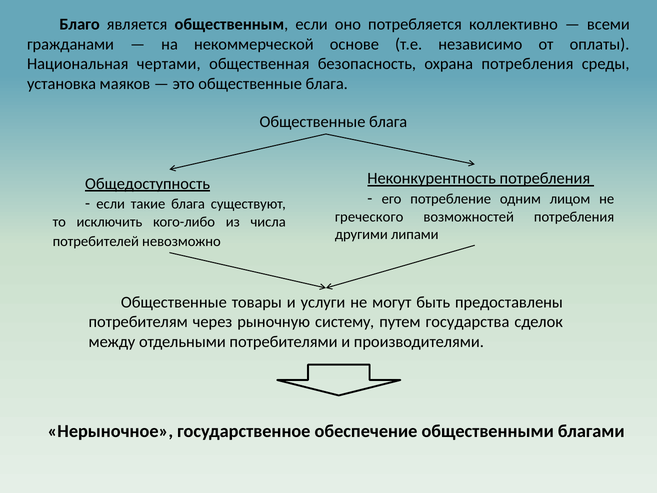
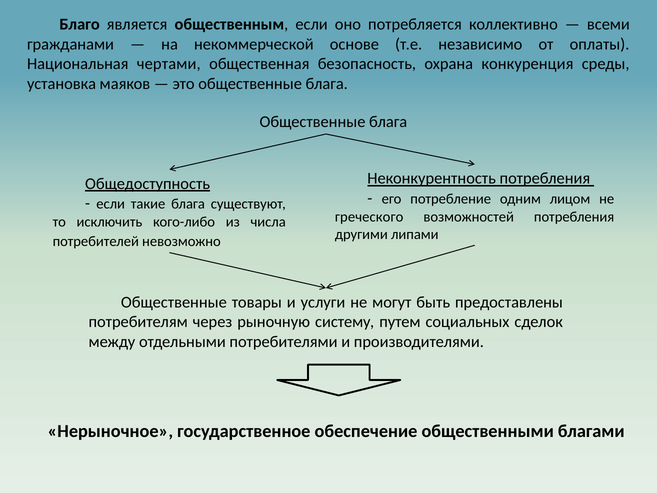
охрана потребления: потребления -> конкуренция
государства: государства -> социальных
